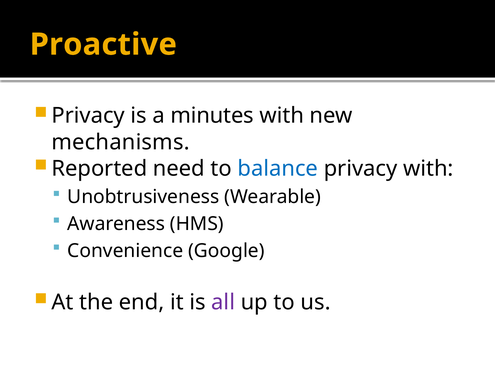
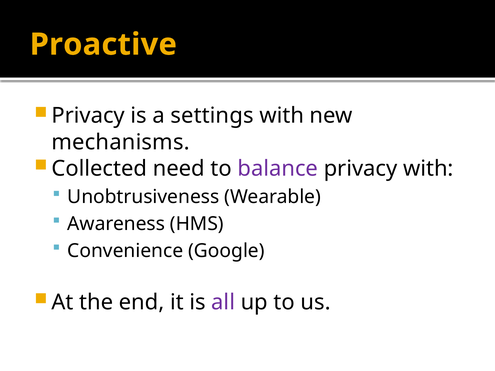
minutes: minutes -> settings
Reported: Reported -> Collected
balance colour: blue -> purple
